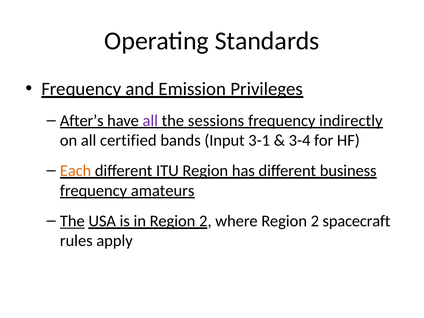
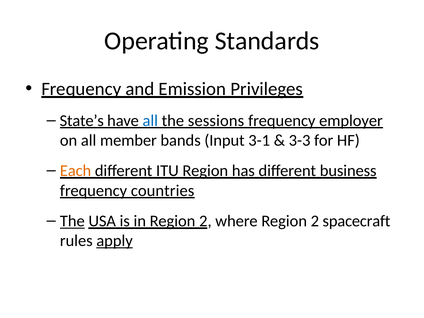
After’s: After’s -> State’s
all at (150, 121) colour: purple -> blue
indirectly: indirectly -> employer
certified: certified -> member
3-4: 3-4 -> 3-3
amateurs: amateurs -> countries
apply underline: none -> present
